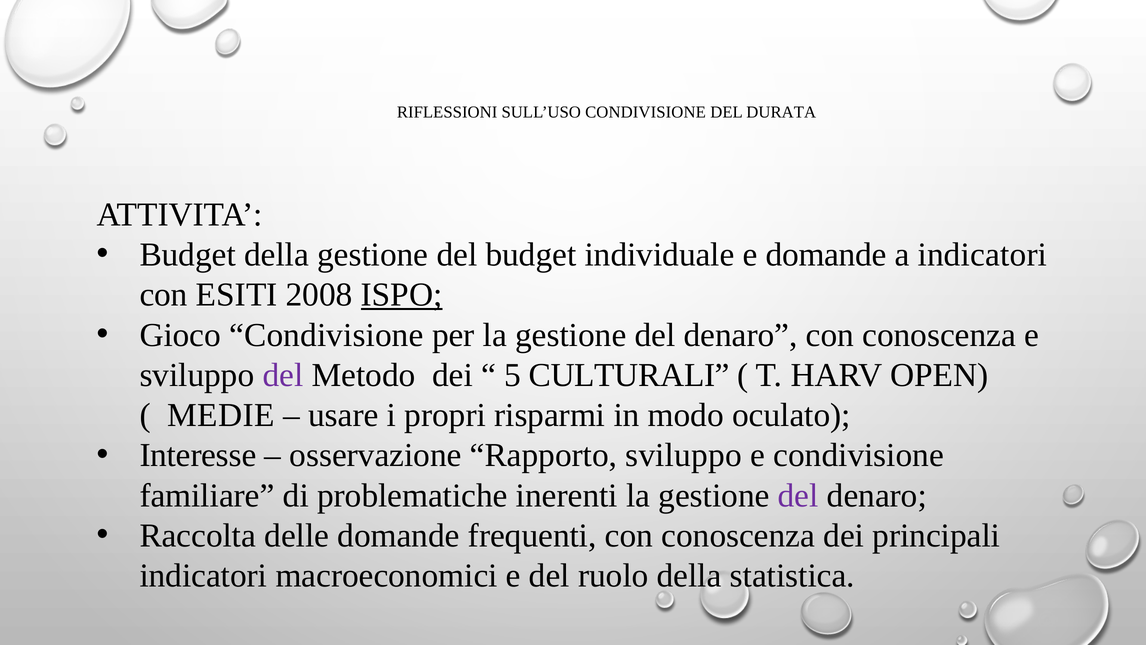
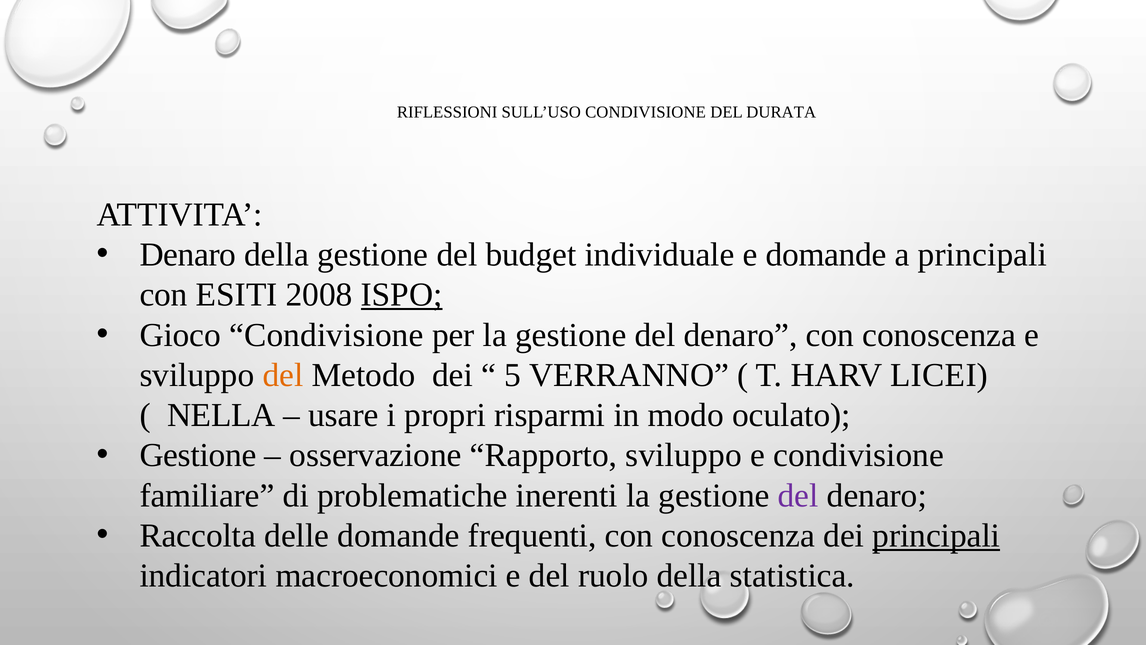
Budget at (188, 255): Budget -> Denaro
a indicatori: indicatori -> principali
del at (283, 375) colour: purple -> orange
CULTURALI: CULTURALI -> VERRANNO
OPEN: OPEN -> LICEI
MEDIE: MEDIE -> NELLA
Interesse at (198, 455): Interesse -> Gestione
principali at (936, 535) underline: none -> present
